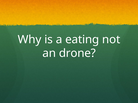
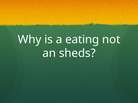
drone: drone -> sheds
